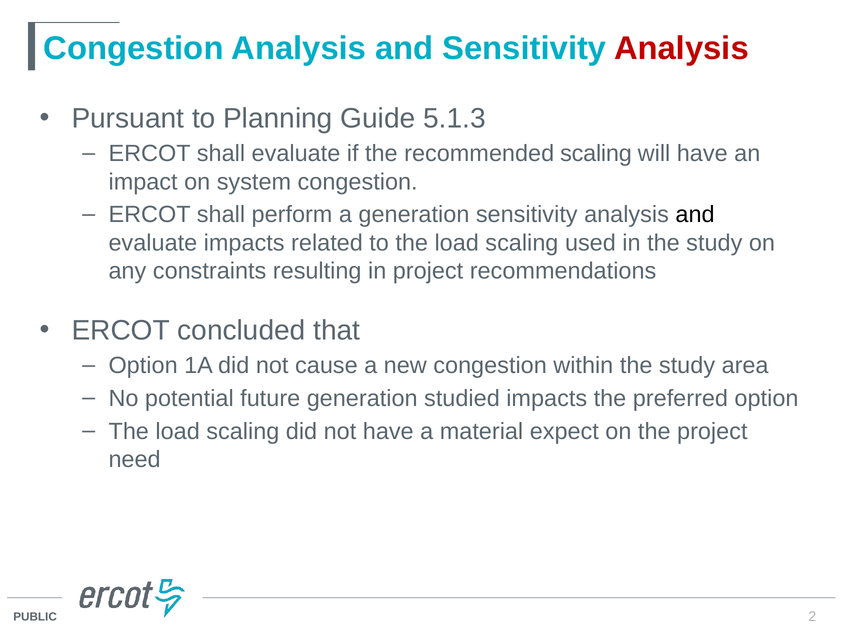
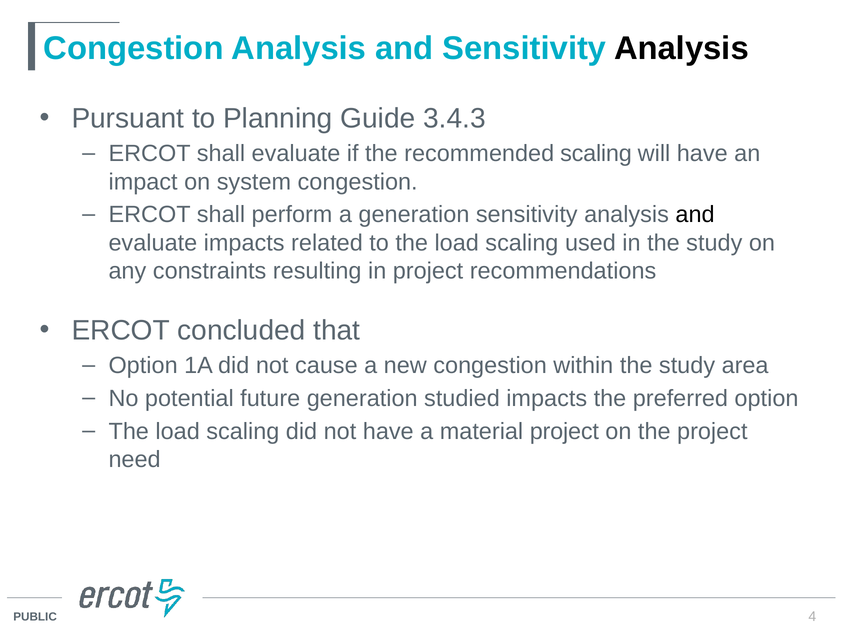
Analysis at (681, 49) colour: red -> black
5.1.3: 5.1.3 -> 3.4.3
material expect: expect -> project
2: 2 -> 4
